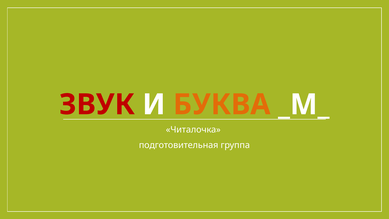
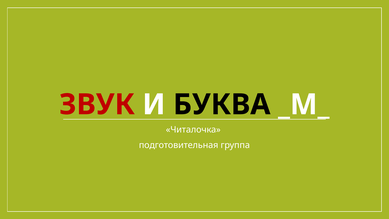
БУКВА colour: orange -> black
